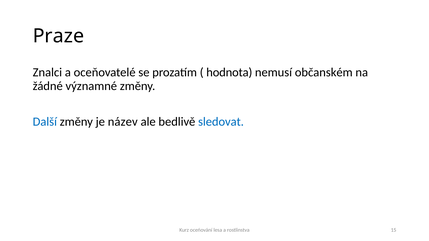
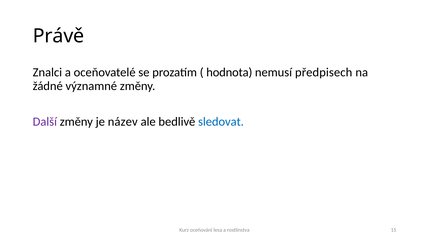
Praze: Praze -> Právě
občanském: občanském -> předpisech
Další colour: blue -> purple
